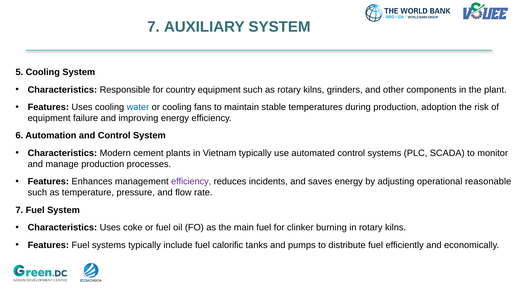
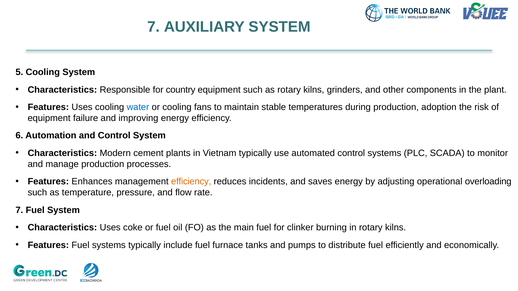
efficiency at (191, 182) colour: purple -> orange
reasonable: reasonable -> overloading
calorific: calorific -> furnace
